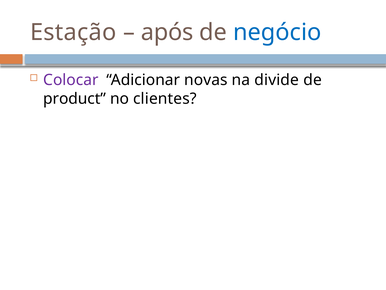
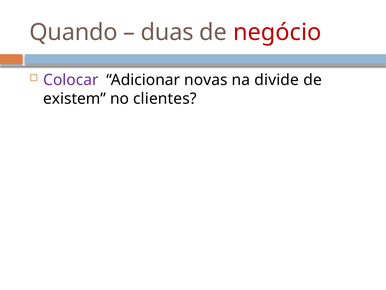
Estação: Estação -> Quando
após: após -> duas
negócio colour: blue -> red
product: product -> existem
